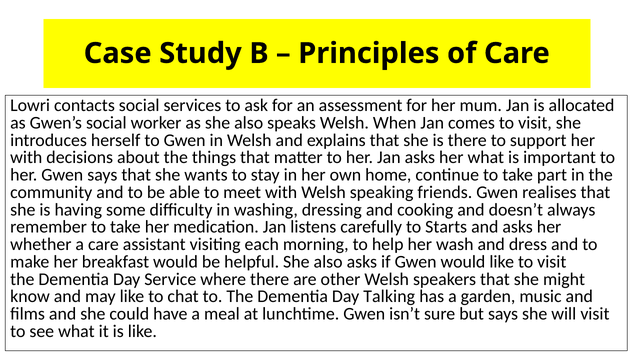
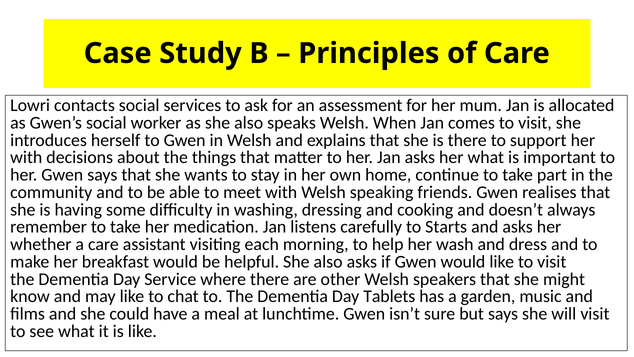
Talking: Talking -> Tablets
